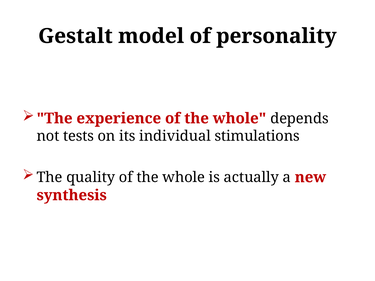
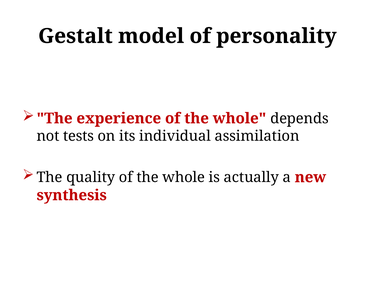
stimulations: stimulations -> assimilation
